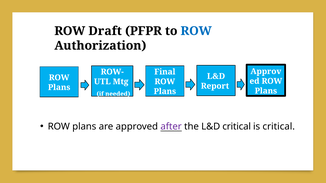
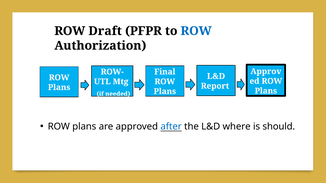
after colour: purple -> blue
L&D critical: critical -> where
is critical: critical -> should
